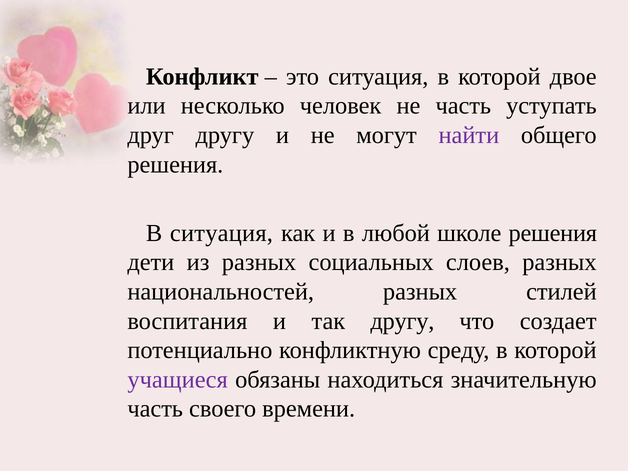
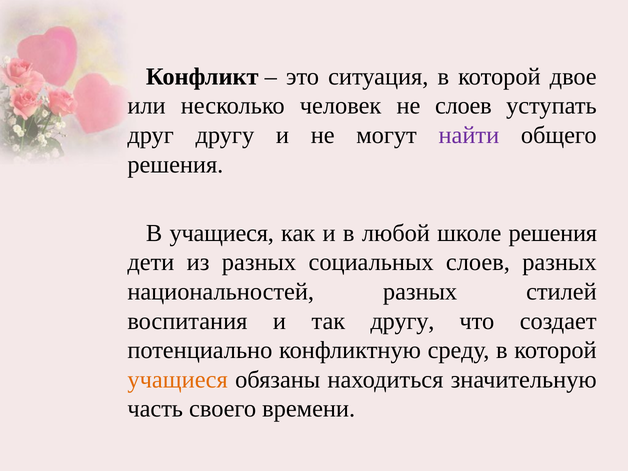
не часть: часть -> слоев
В ситуация: ситуация -> учащиеся
учащиеся at (178, 380) colour: purple -> orange
